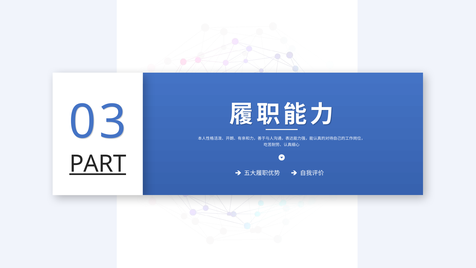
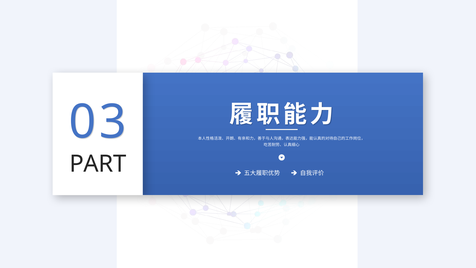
PART underline: present -> none
